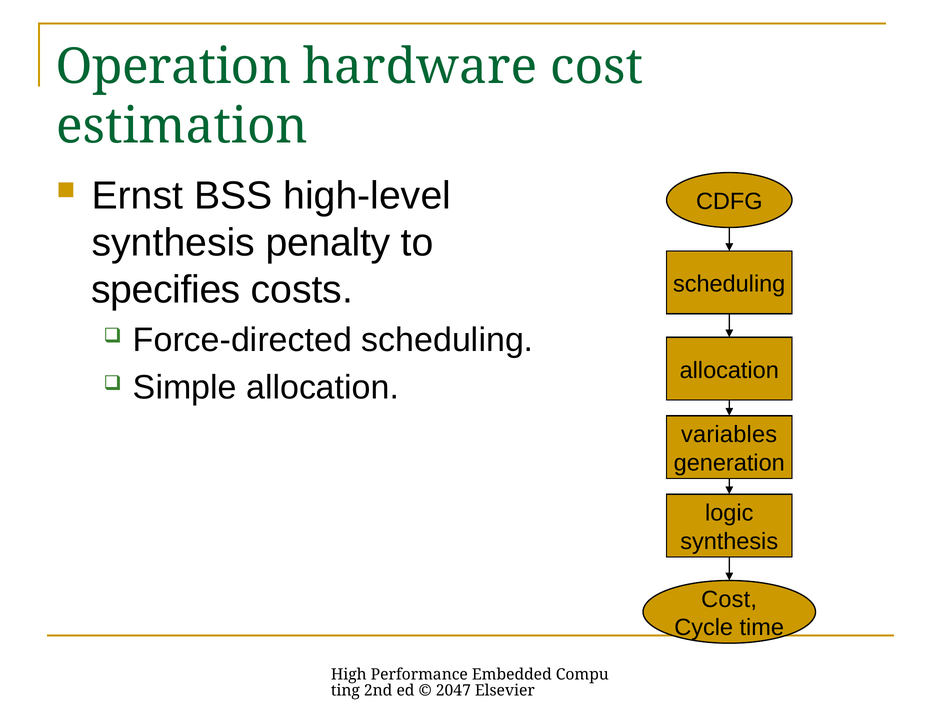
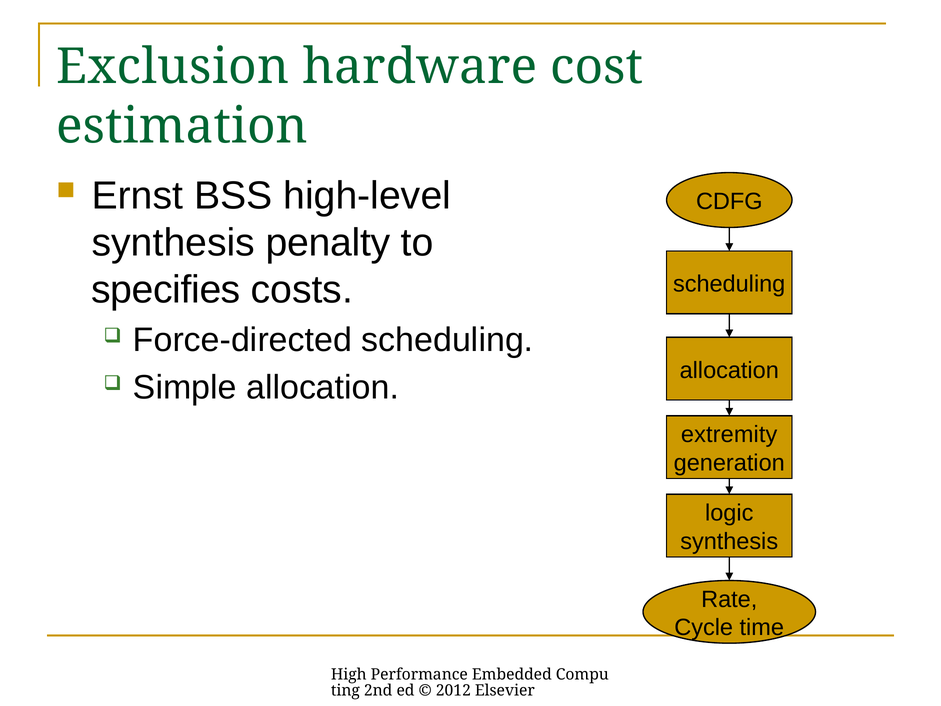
Operation: Operation -> Exclusion
variables: variables -> extremity
Cost at (729, 599): Cost -> Rate
2047: 2047 -> 2012
